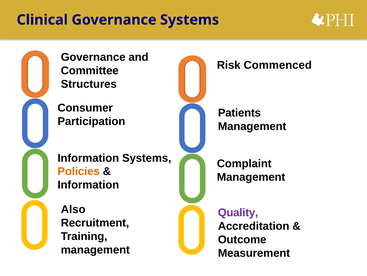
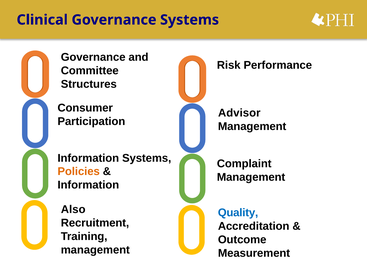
Commenced: Commenced -> Performance
Patients: Patients -> Advisor
Quality colour: purple -> blue
